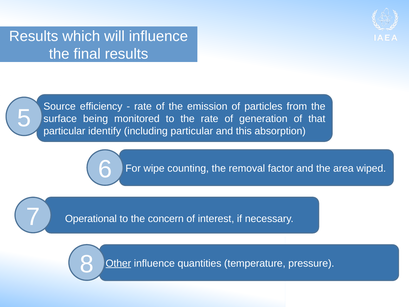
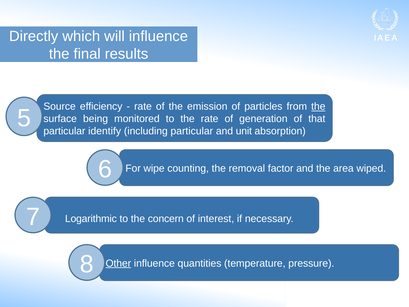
Results at (34, 36): Results -> Directly
the at (318, 106) underline: none -> present
this: this -> unit
Operational: Operational -> Logarithmic
